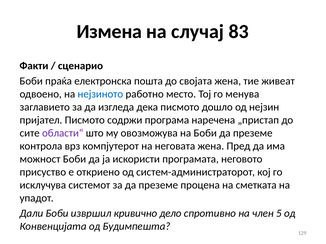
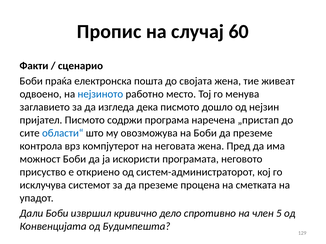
Измена: Измена -> Пропис
83: 83 -> 60
области“ colour: purple -> blue
